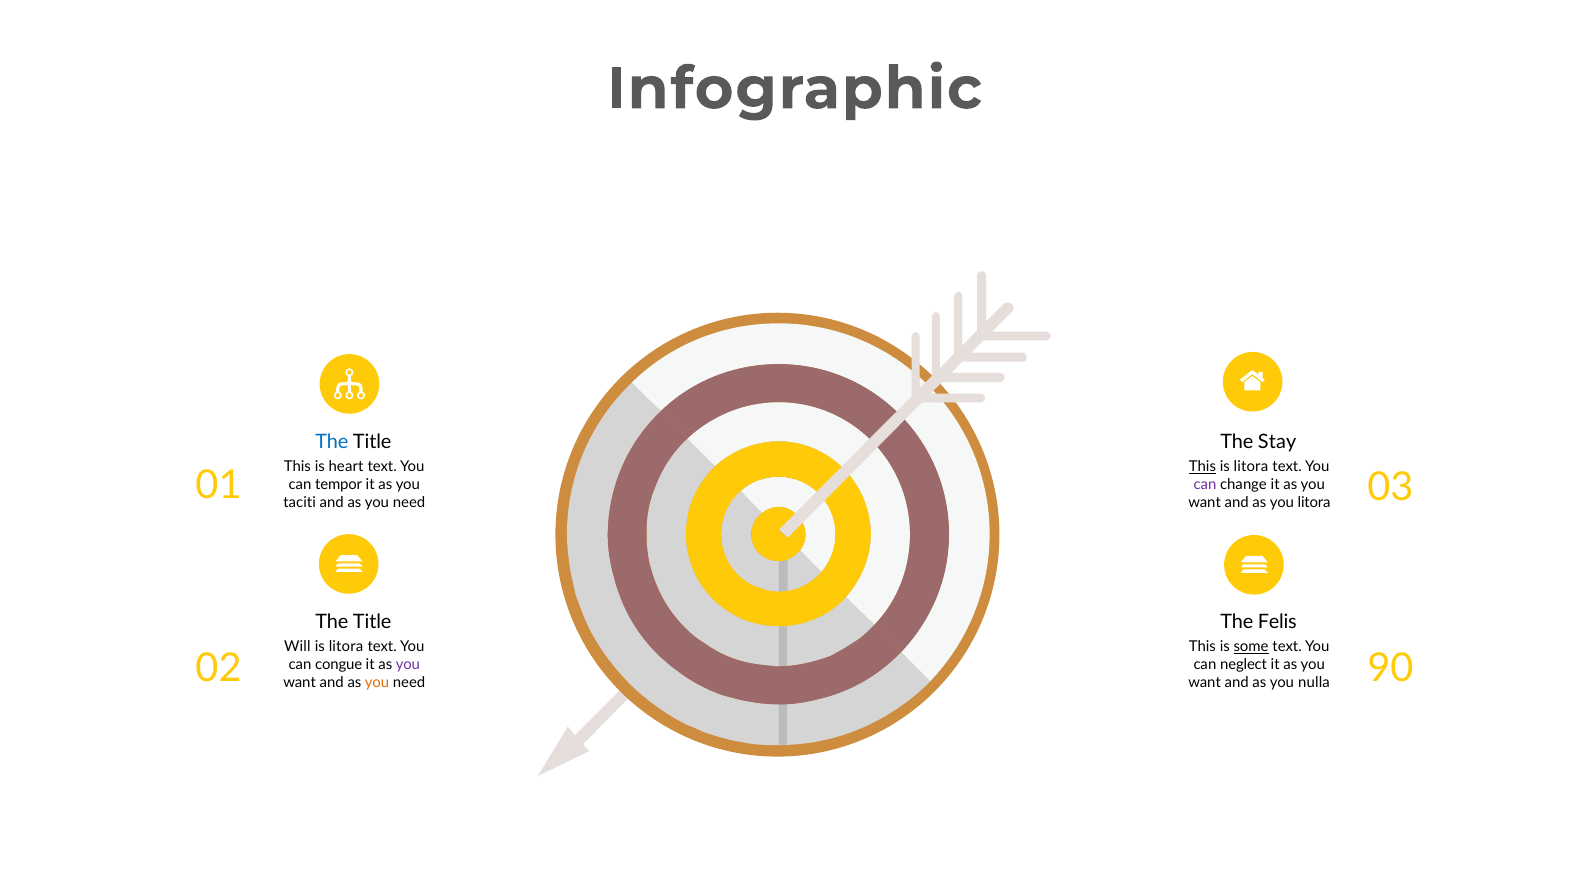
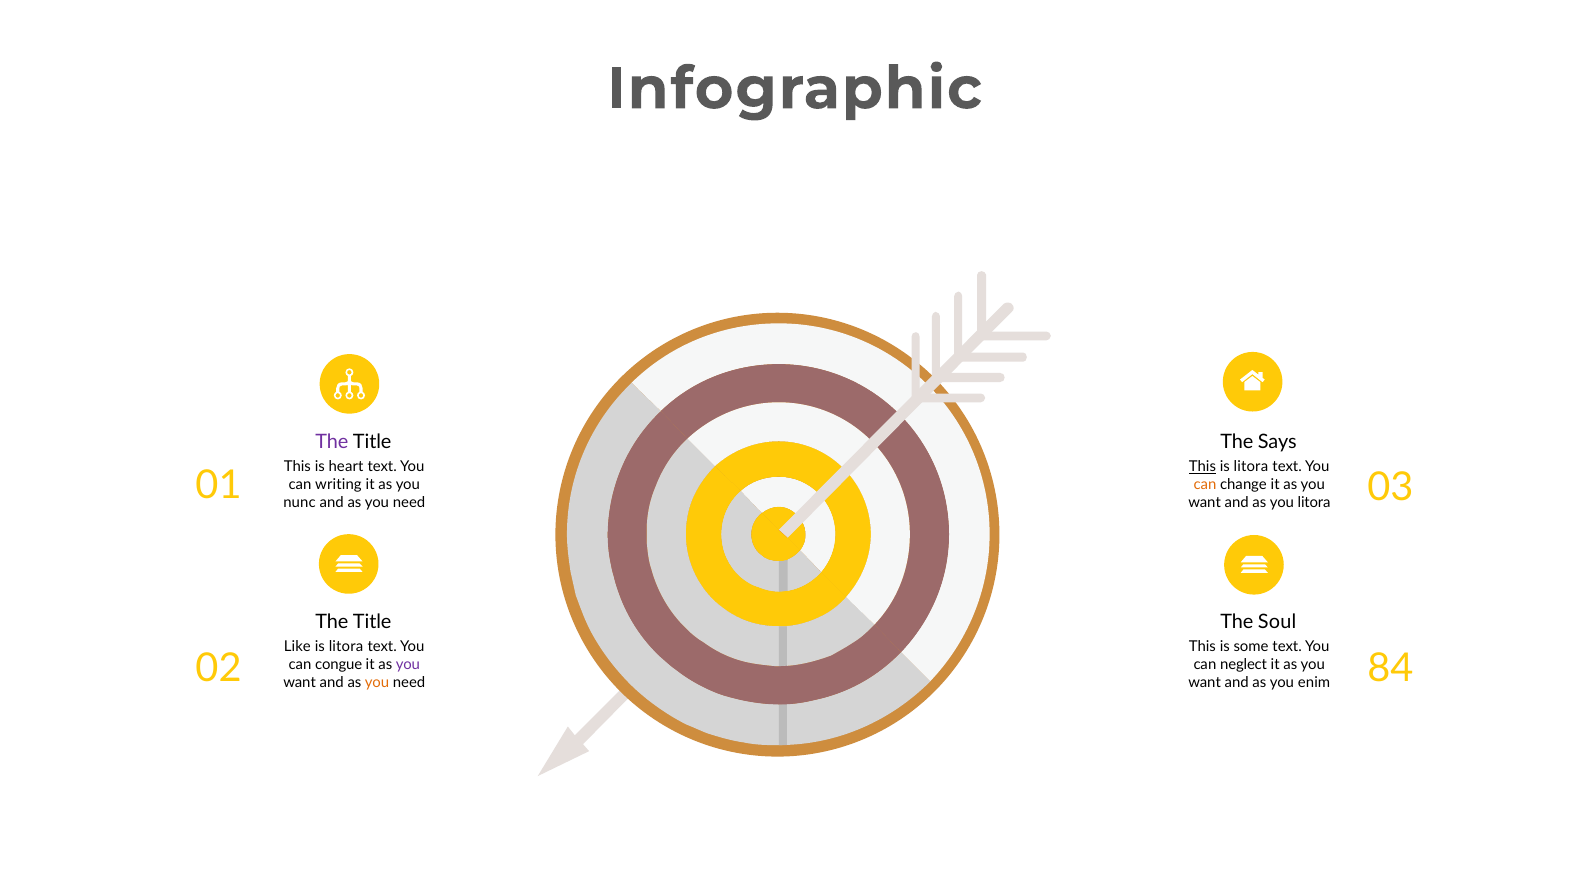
The at (332, 442) colour: blue -> purple
Stay: Stay -> Says
tempor: tempor -> writing
can at (1205, 485) colour: purple -> orange
taciti: taciti -> nunc
Felis: Felis -> Soul
Will: Will -> Like
some underline: present -> none
90: 90 -> 84
nulla: nulla -> enim
